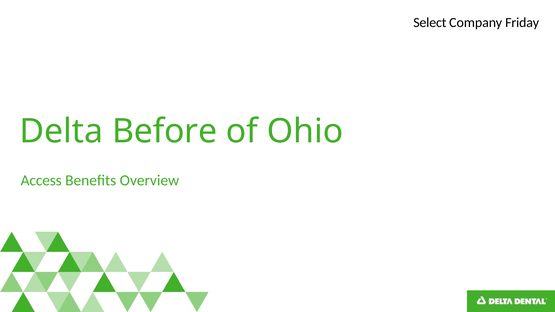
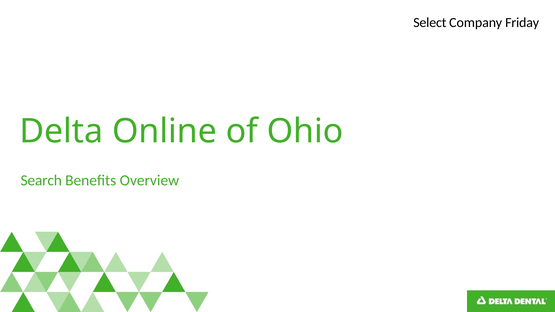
Before: Before -> Online
Access: Access -> Search
